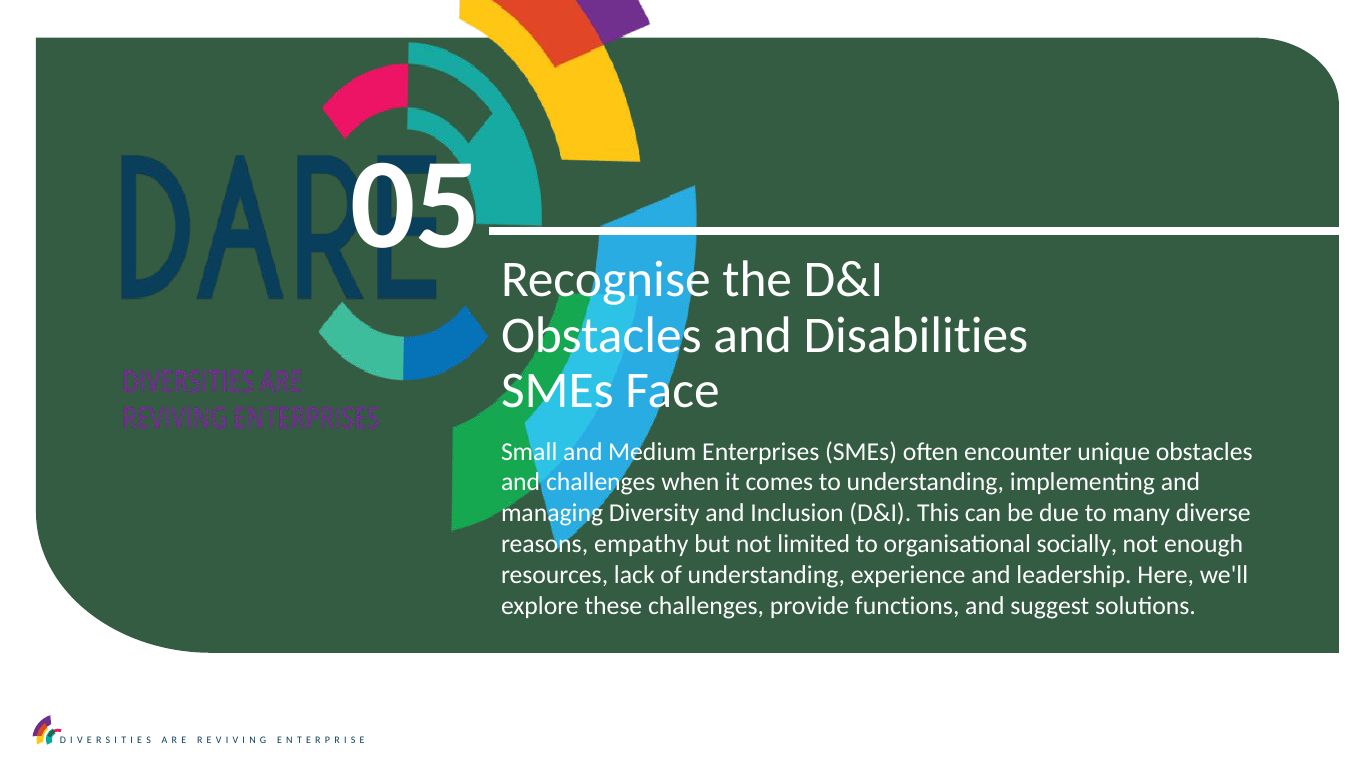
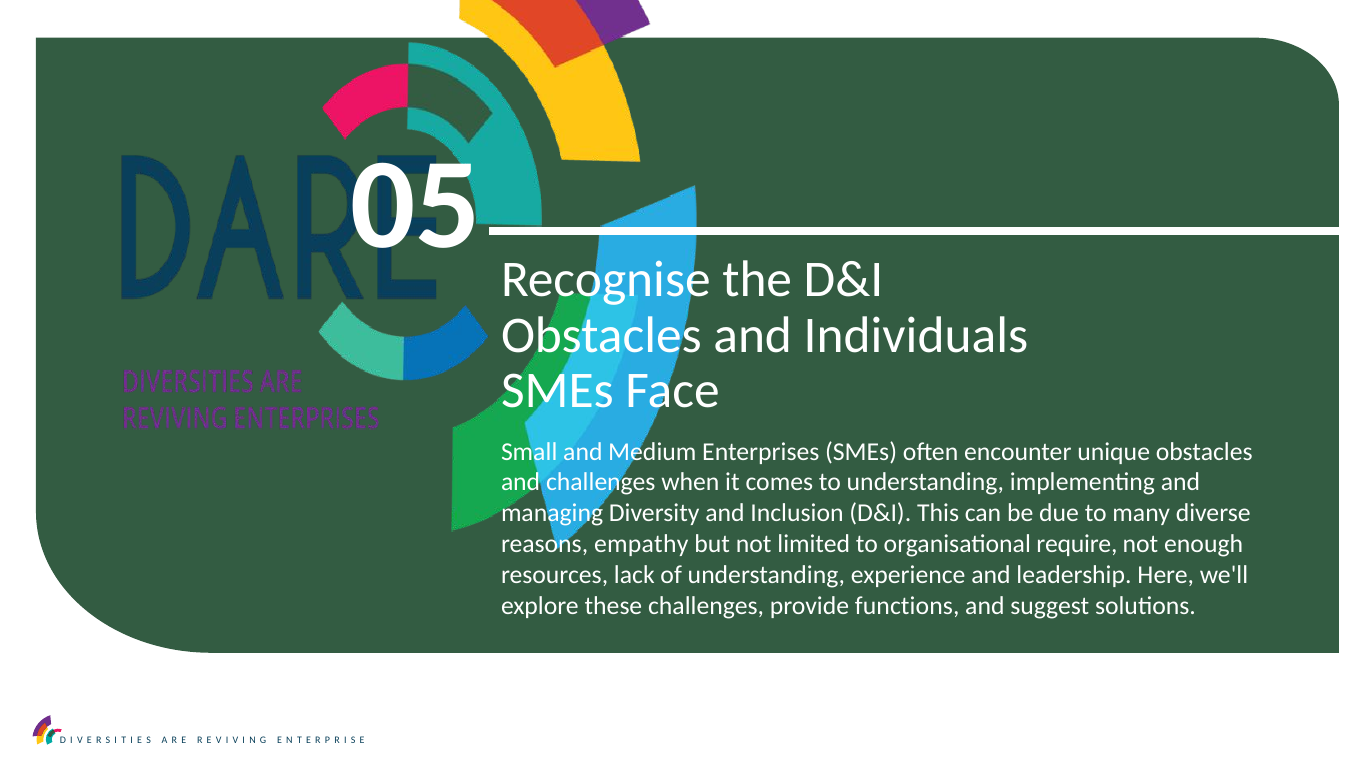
Disabilities: Disabilities -> Individuals
socially: socially -> require
